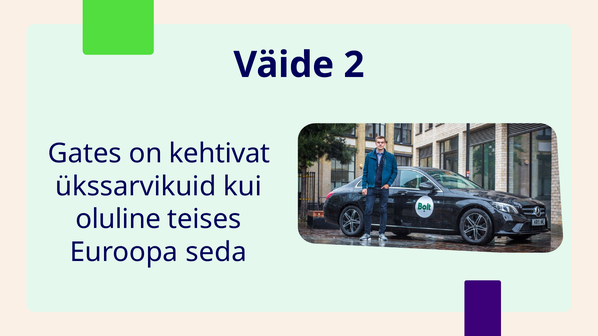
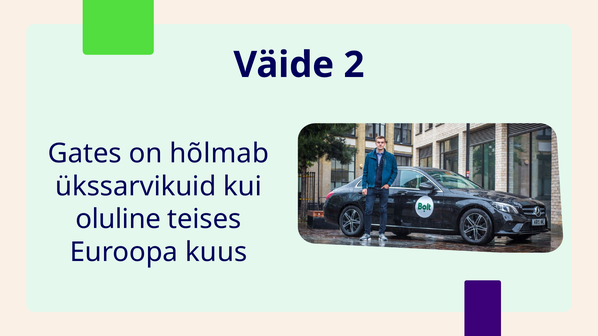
kehtivat: kehtivat -> hõlmab
seda: seda -> kuus
